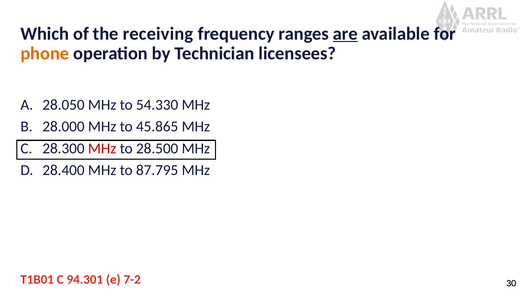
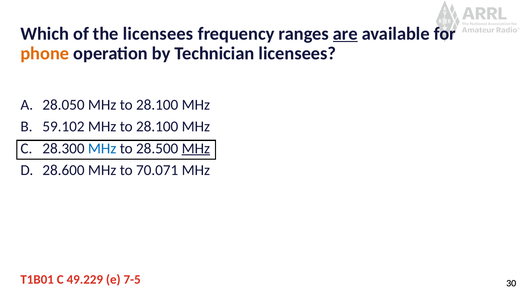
the receiving: receiving -> licensees
28.050 MHz to 54.330: 54.330 -> 28.100
28.000: 28.000 -> 59.102
45.865 at (157, 127): 45.865 -> 28.100
MHz at (102, 149) colour: red -> blue
MHz at (196, 149) underline: none -> present
28.400: 28.400 -> 28.600
87.795: 87.795 -> 70.071
94.301: 94.301 -> 49.229
7-2: 7-2 -> 7-5
